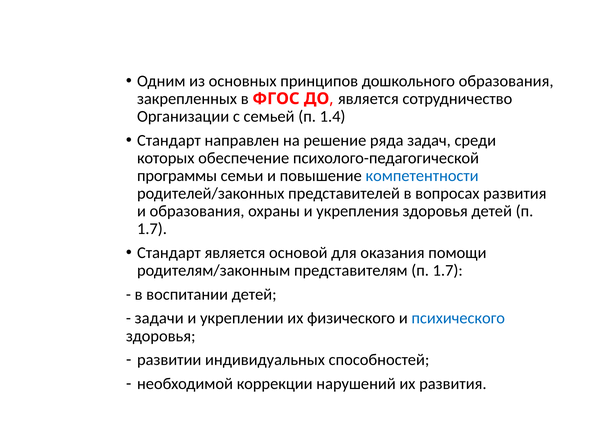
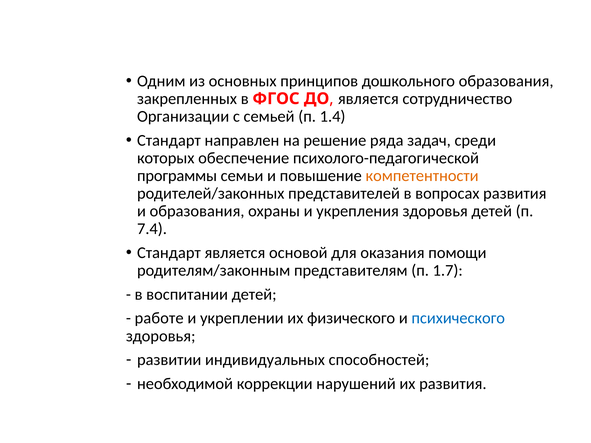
компетентности colour: blue -> orange
1.7 at (152, 229): 1.7 -> 7.4
задачи: задачи -> работе
